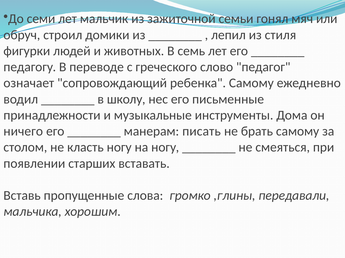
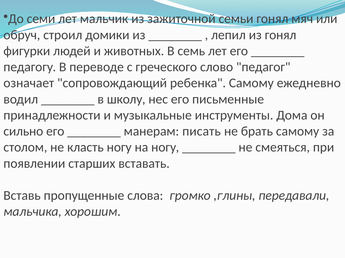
из стиля: стиля -> гонял
ничего: ничего -> сильно
